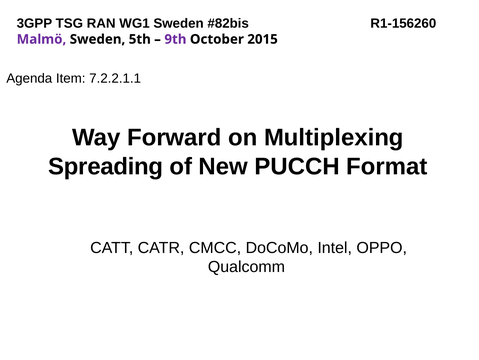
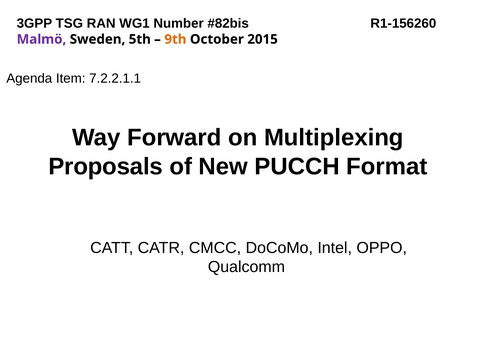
WG1 Sweden: Sweden -> Number
9th colour: purple -> orange
Spreading: Spreading -> Proposals
